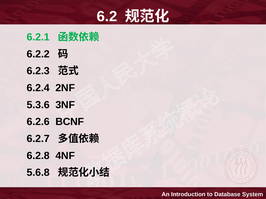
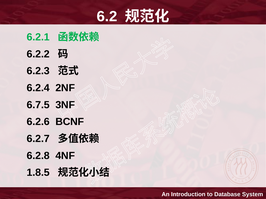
5.3.6: 5.3.6 -> 6.7.5
5.6.8: 5.6.8 -> 1.8.5
